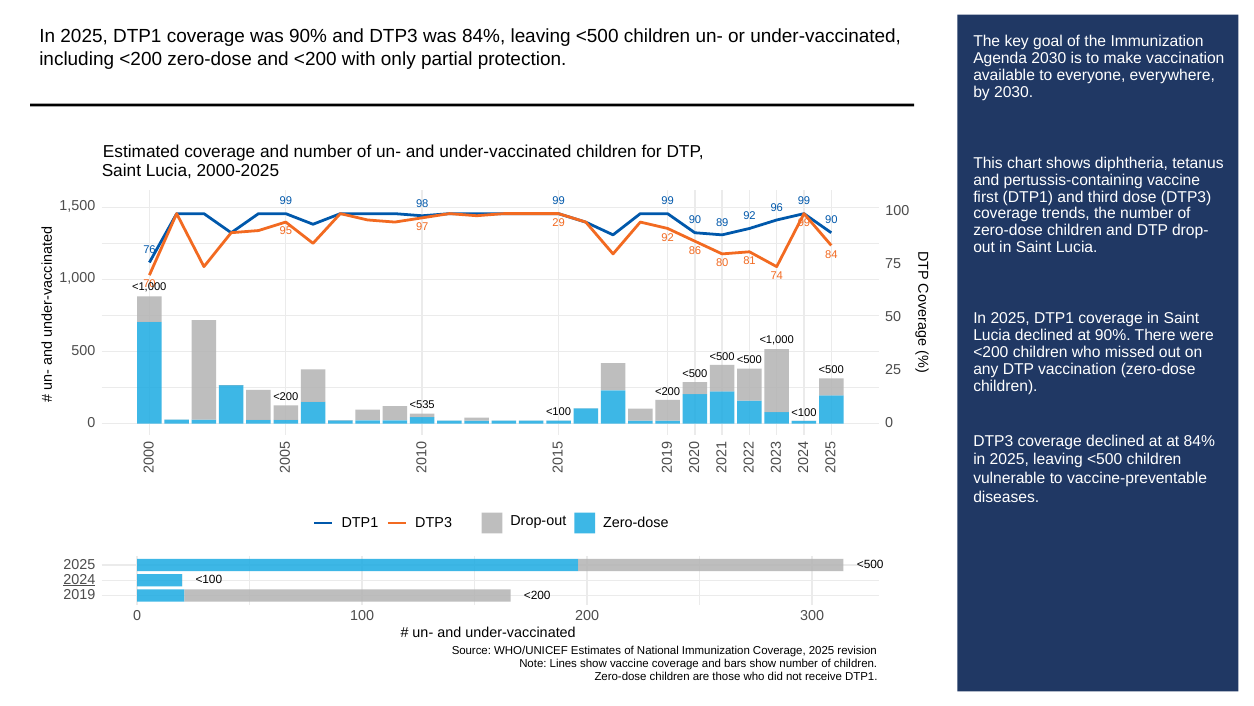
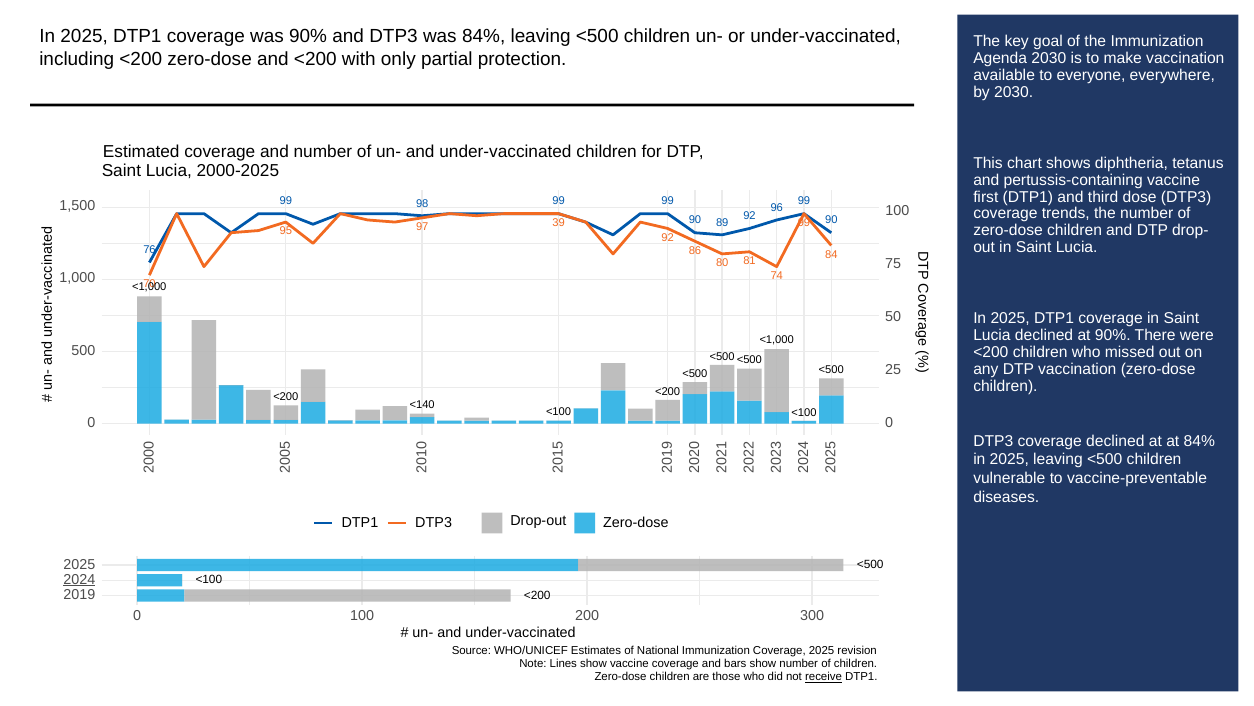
29: 29 -> 39
<535: <535 -> <140
receive underline: none -> present
